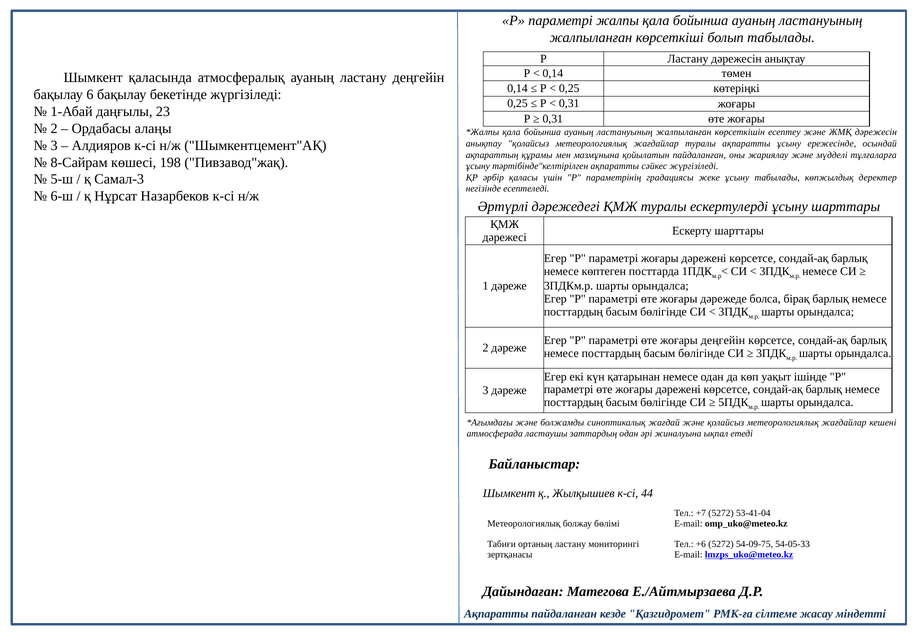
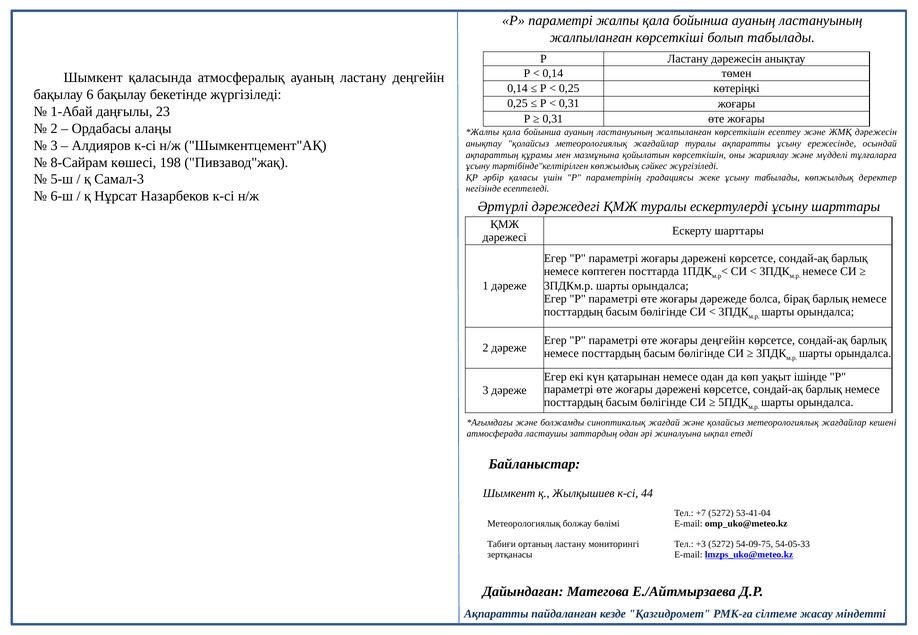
қойылатын пайдаланған: пайдаланған -> көрсеткішін
тәртібінде"келтірілген ақпаратты: ақпаратты -> көпжылдық
+6: +6 -> +3
